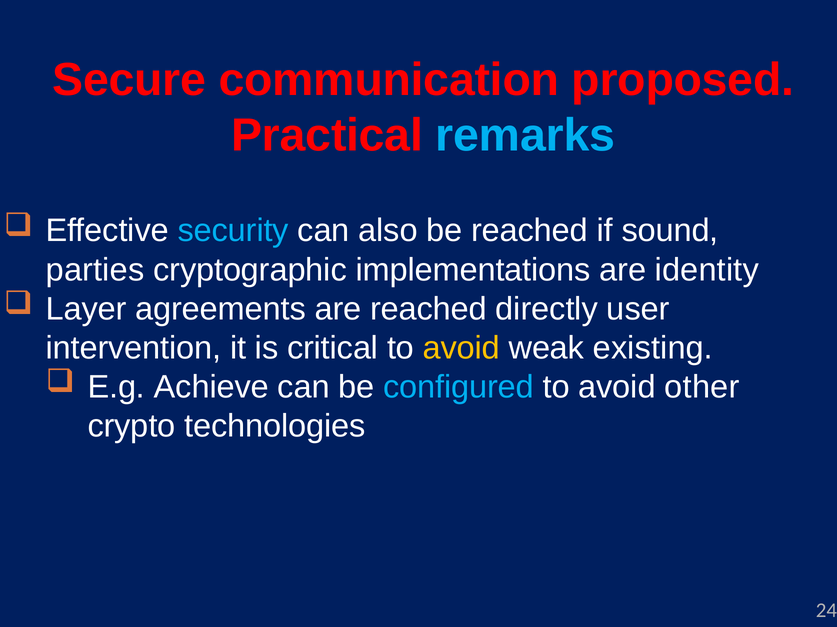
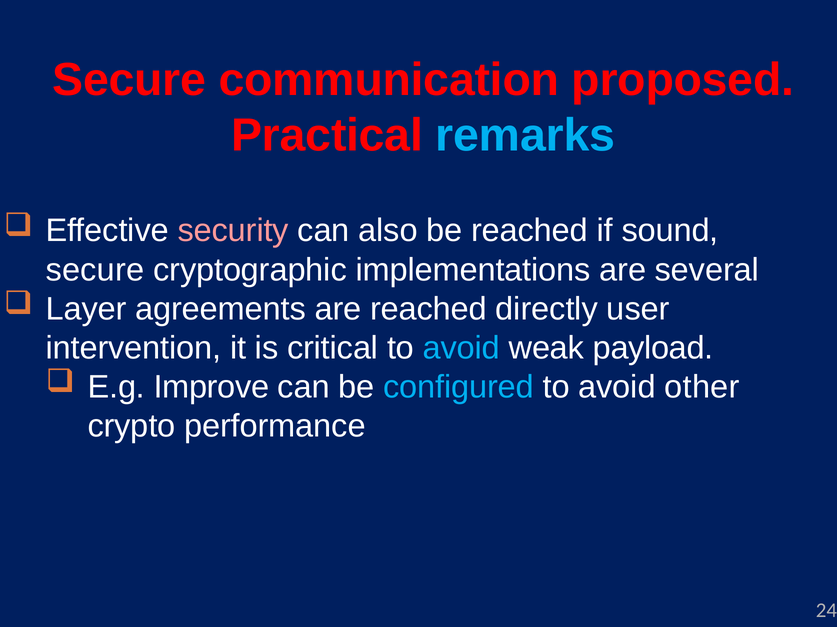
security colour: light blue -> pink
parties at (95, 270): parties -> secure
identity: identity -> several
avoid at (461, 348) colour: yellow -> light blue
existing: existing -> payload
Achieve: Achieve -> Improve
technologies: technologies -> performance
